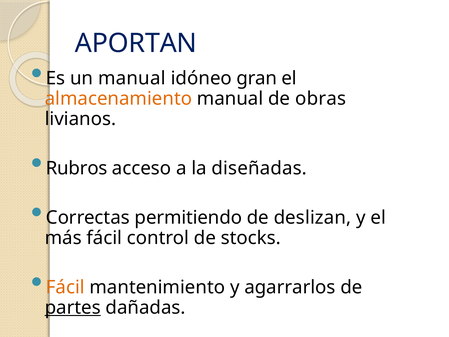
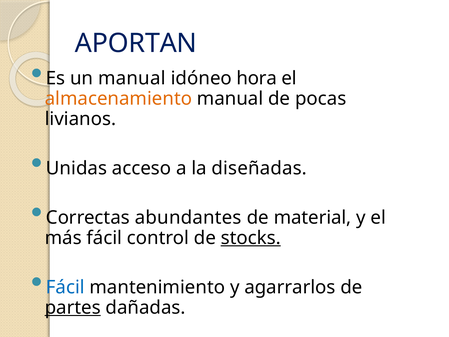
gran: gran -> hora
obras: obras -> pocas
Rubros: Rubros -> Unidas
permitiendo: permitiendo -> abundantes
deslizan: deslizan -> material
stocks underline: none -> present
Fácil at (65, 287) colour: orange -> blue
